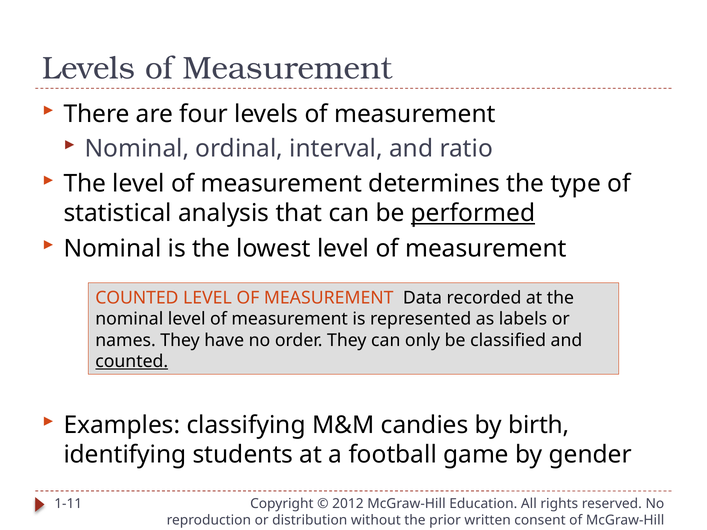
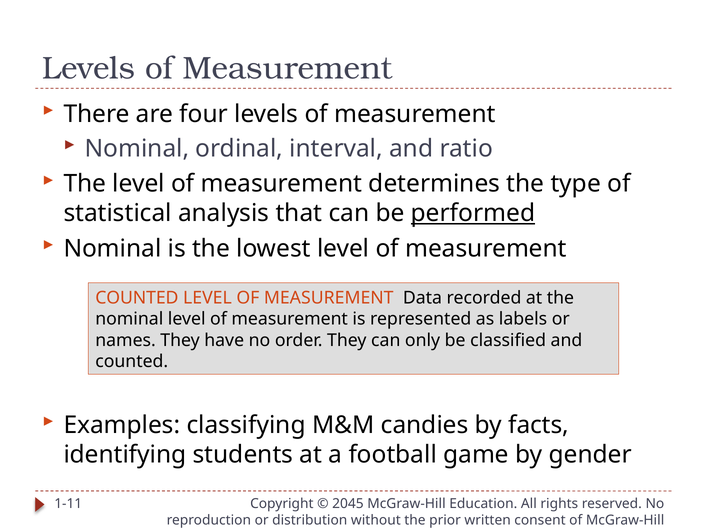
counted at (132, 362) underline: present -> none
birth: birth -> facts
2012: 2012 -> 2045
